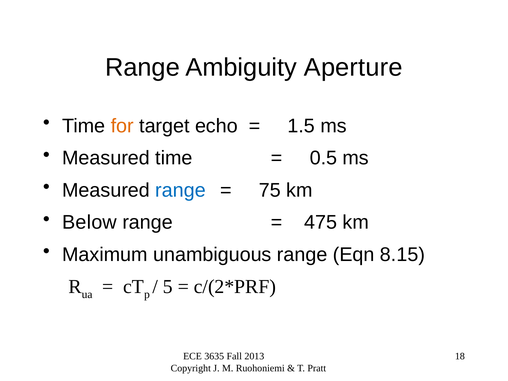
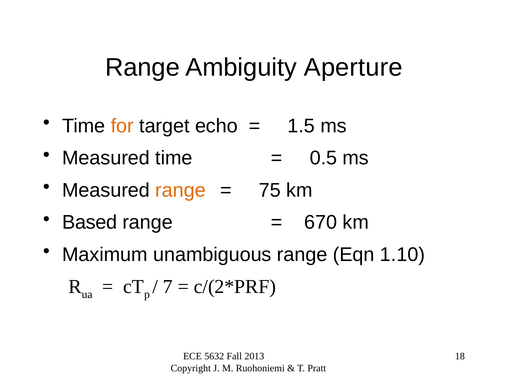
range at (181, 190) colour: blue -> orange
Below: Below -> Based
475: 475 -> 670
8.15: 8.15 -> 1.10
5: 5 -> 7
3635: 3635 -> 5632
